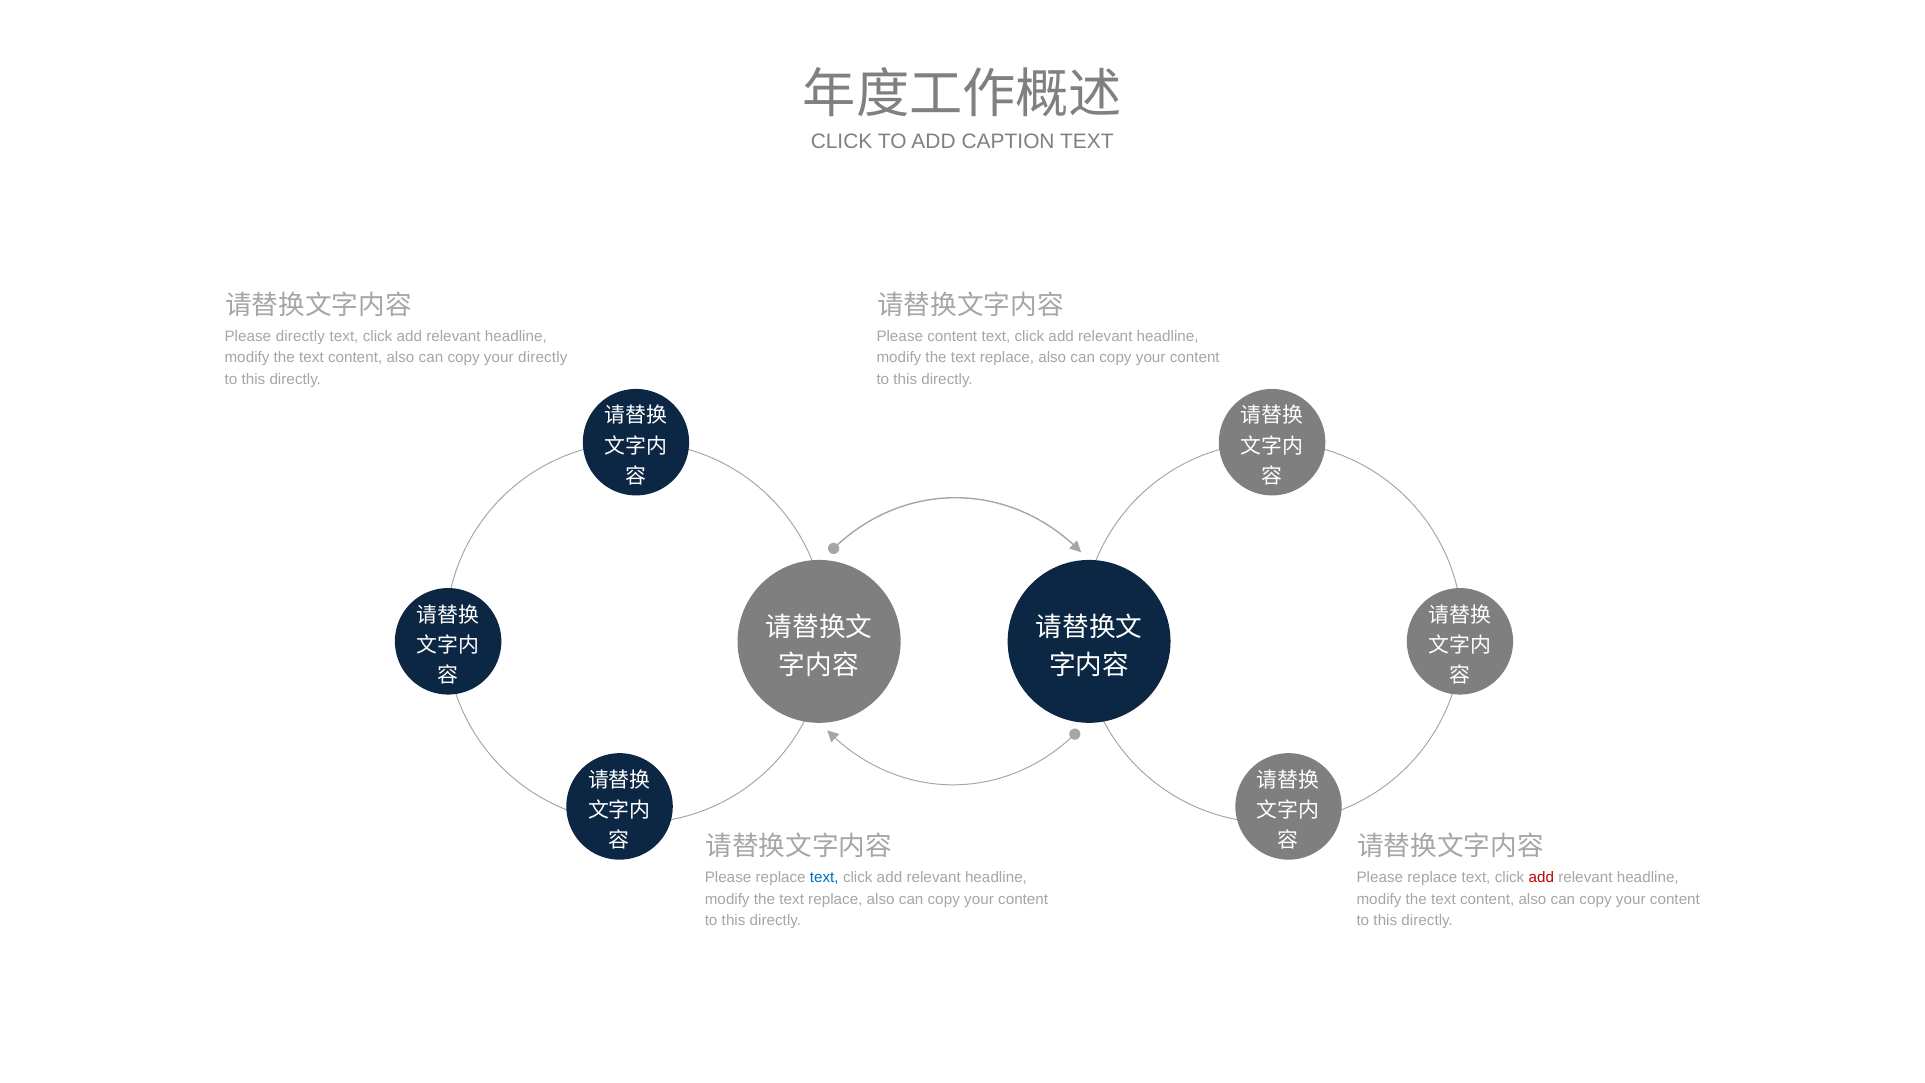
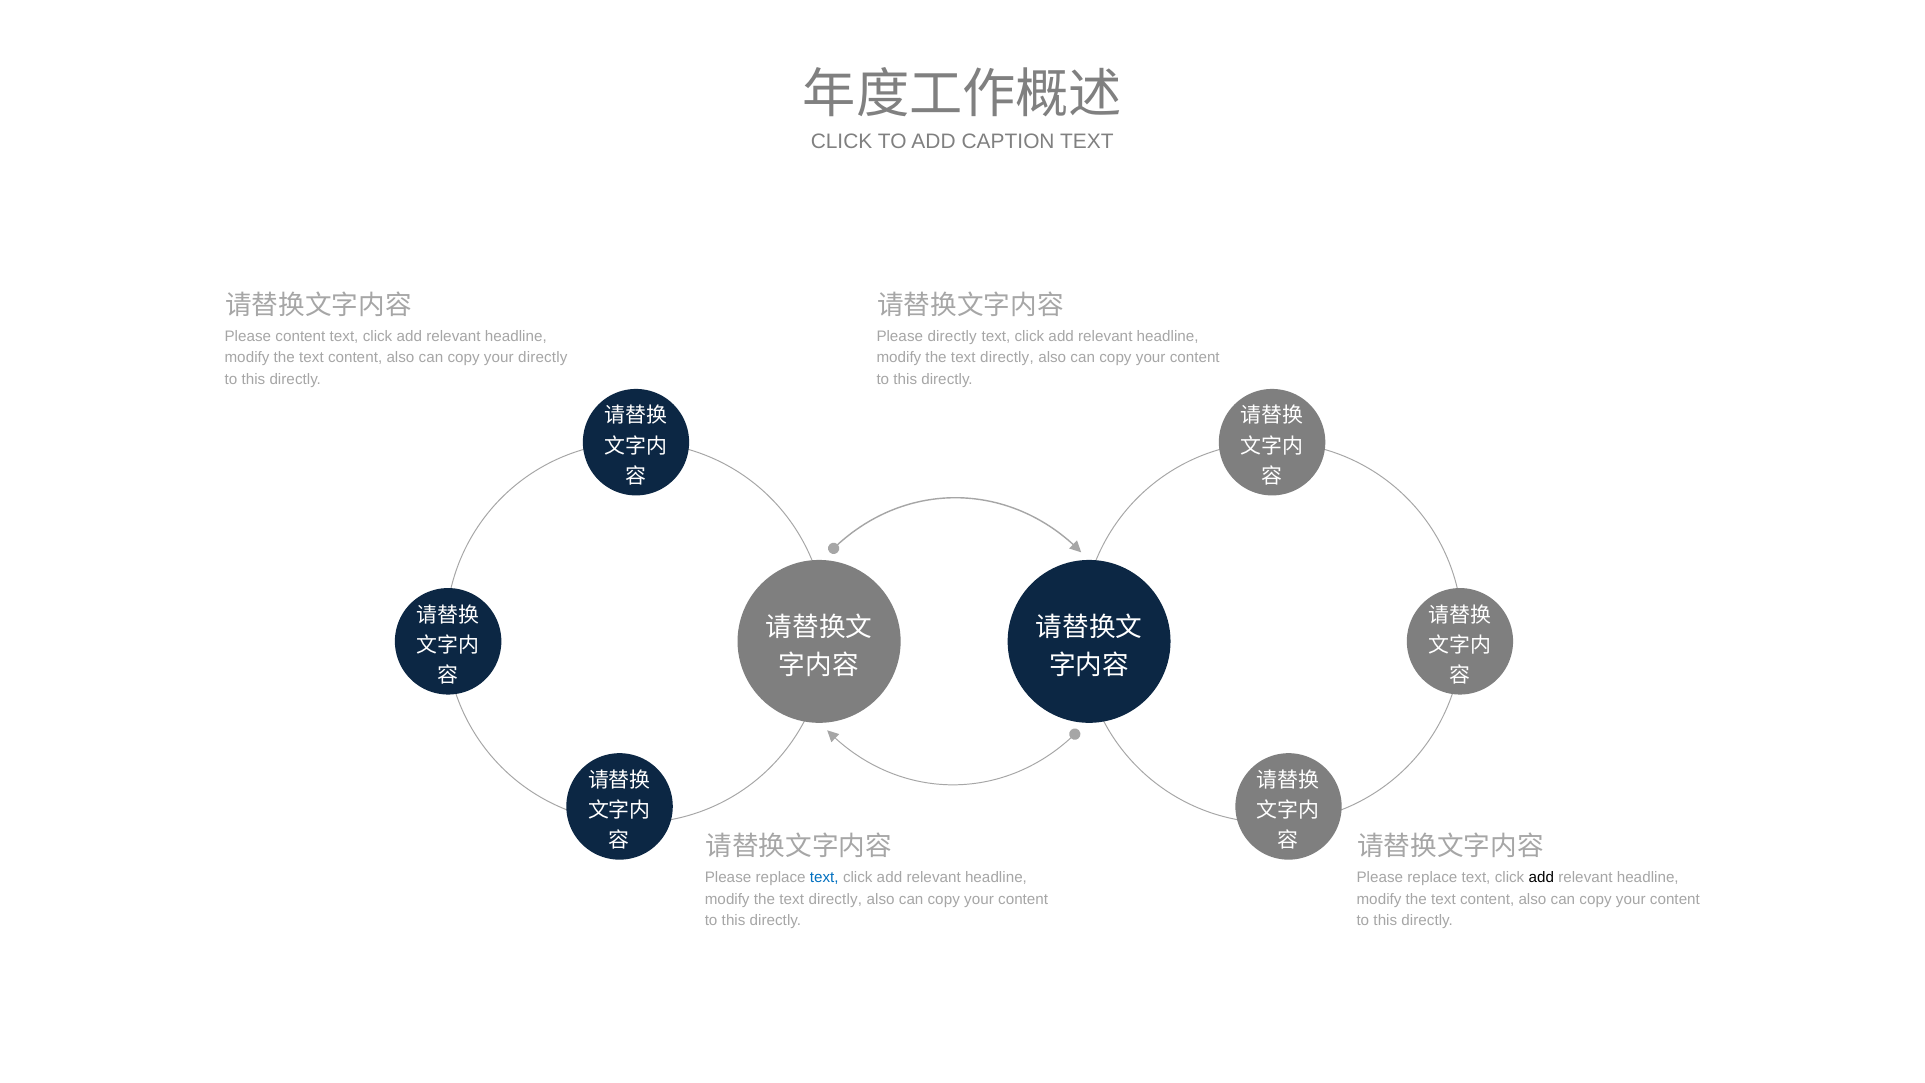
Please directly: directly -> content
Please content: content -> directly
replace at (1007, 358): replace -> directly
add at (1541, 877) colour: red -> black
replace at (835, 899): replace -> directly
